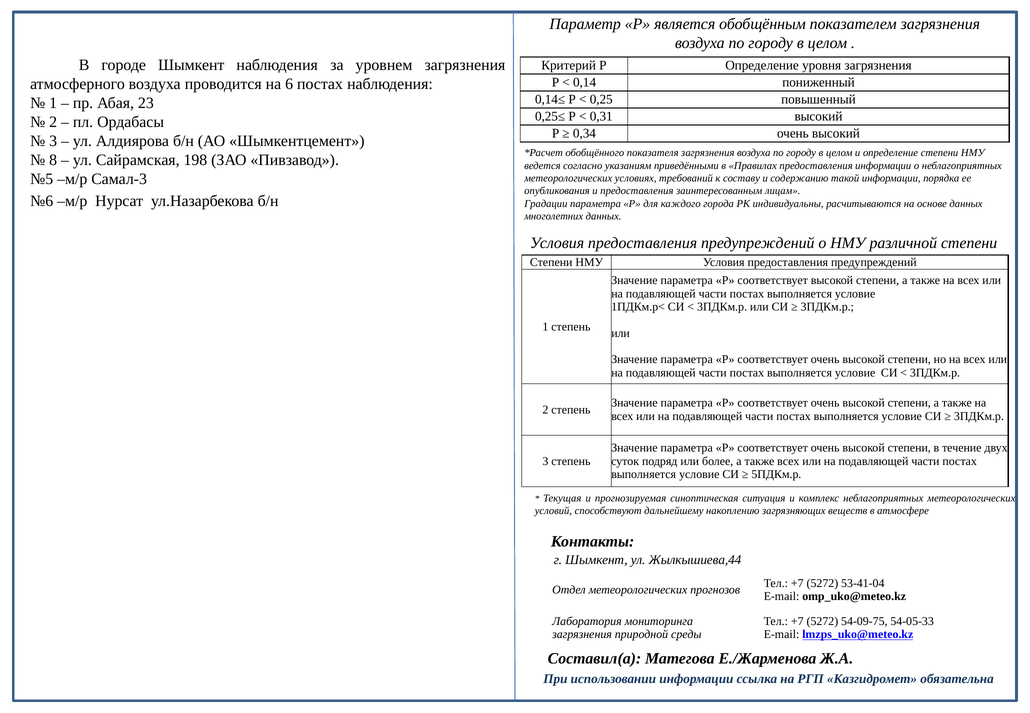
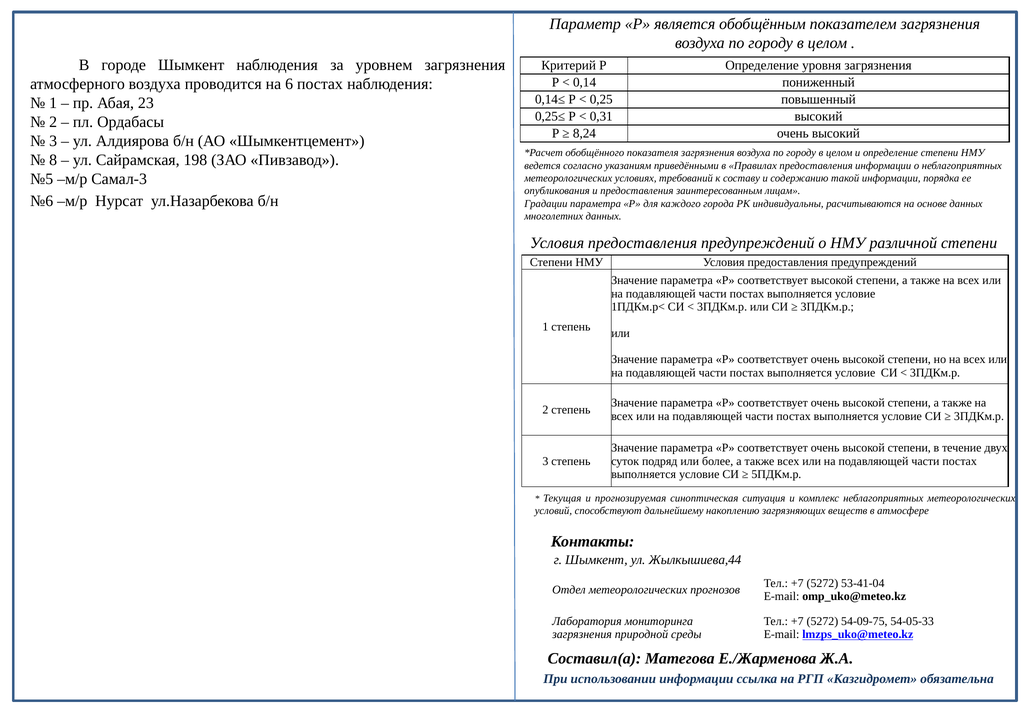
0,34: 0,34 -> 8,24
